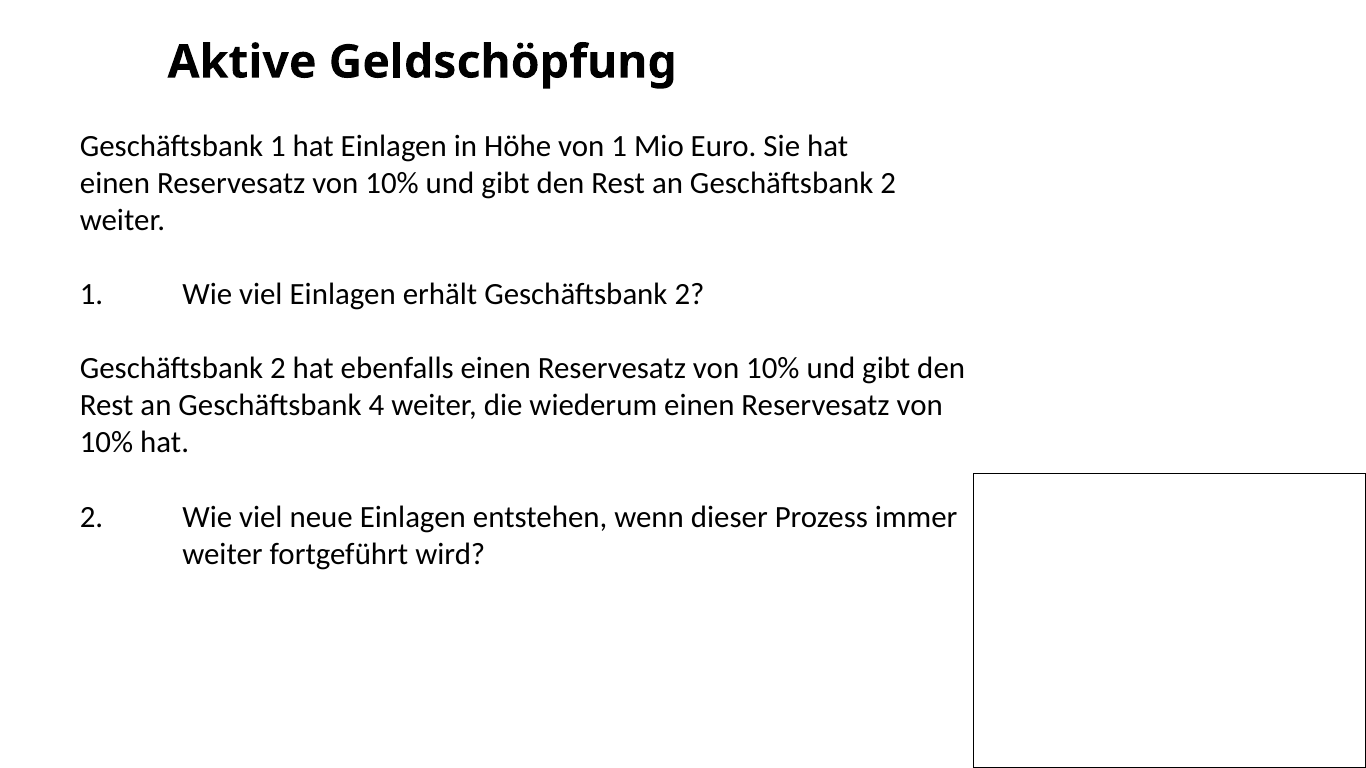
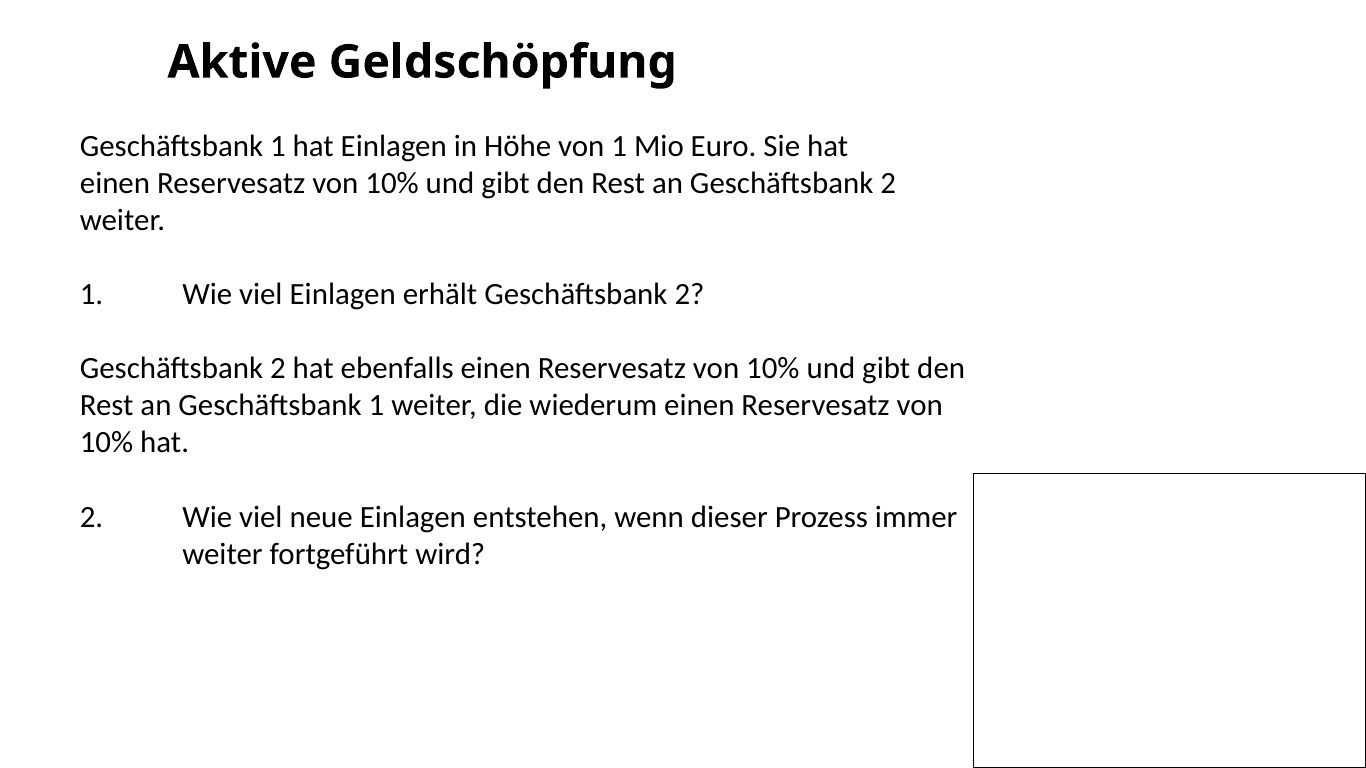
an Geschäftsbank 4: 4 -> 1
